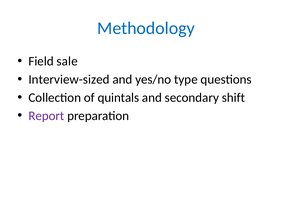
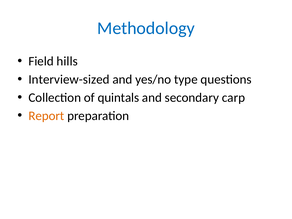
sale: sale -> hills
shift: shift -> carp
Report colour: purple -> orange
